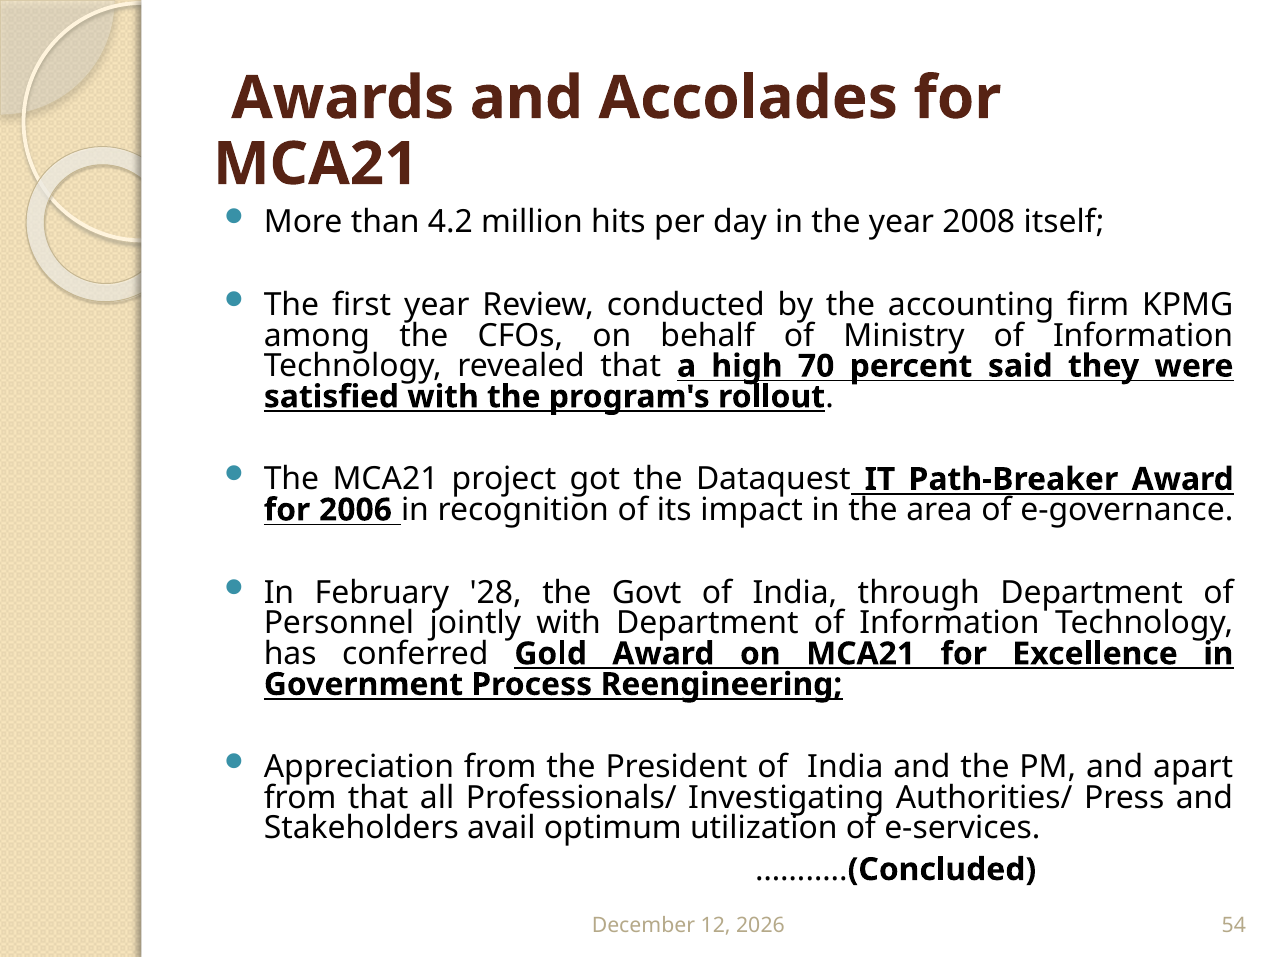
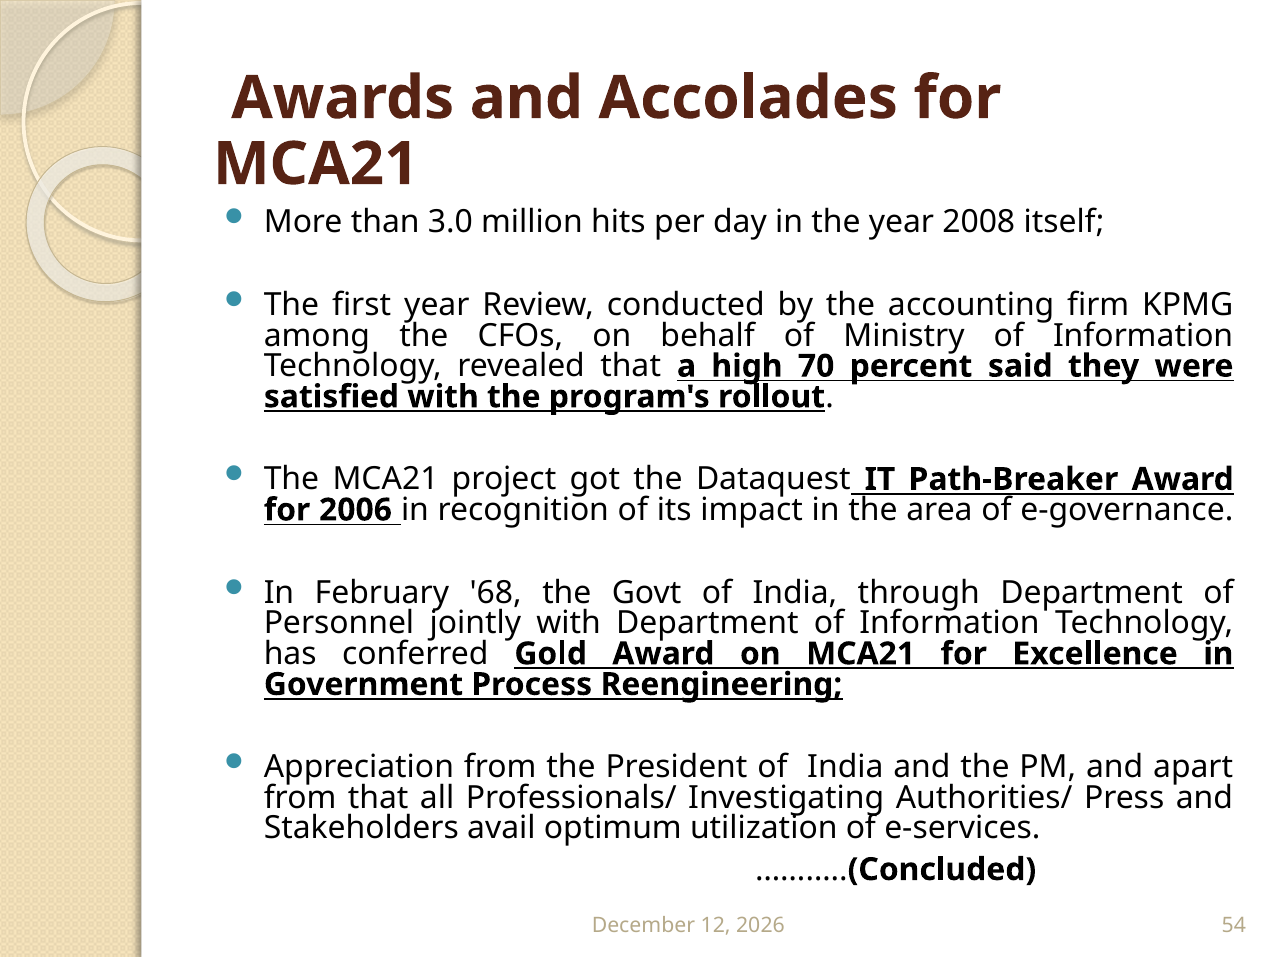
4.2: 4.2 -> 3.0
28: 28 -> 68
